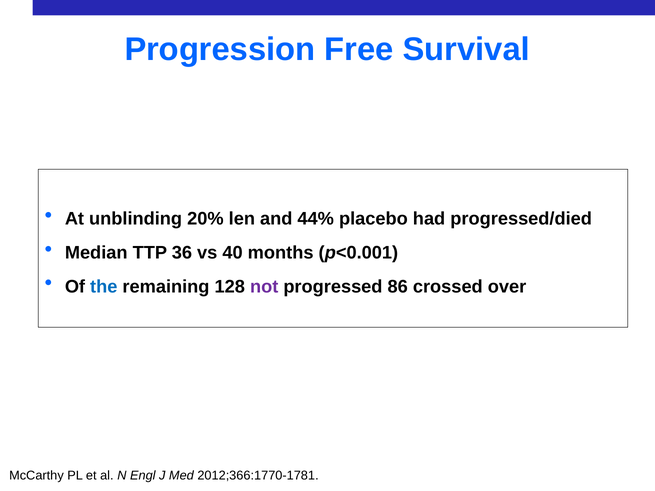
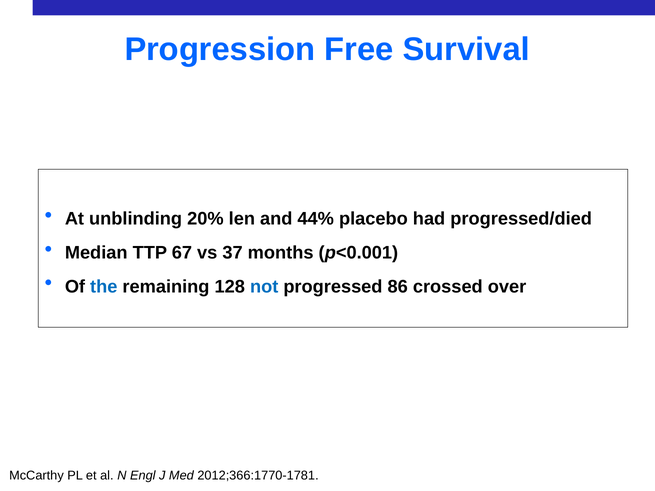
36: 36 -> 67
40: 40 -> 37
not colour: purple -> blue
